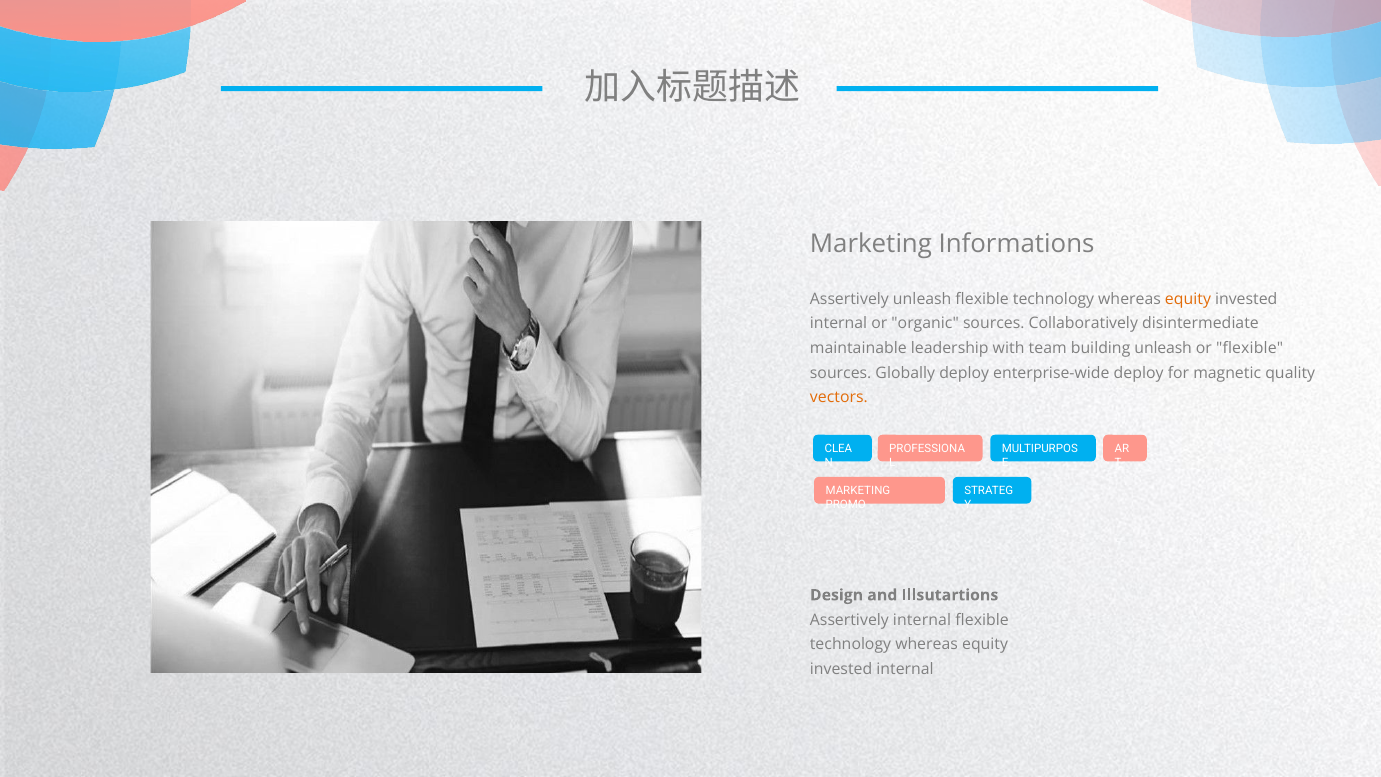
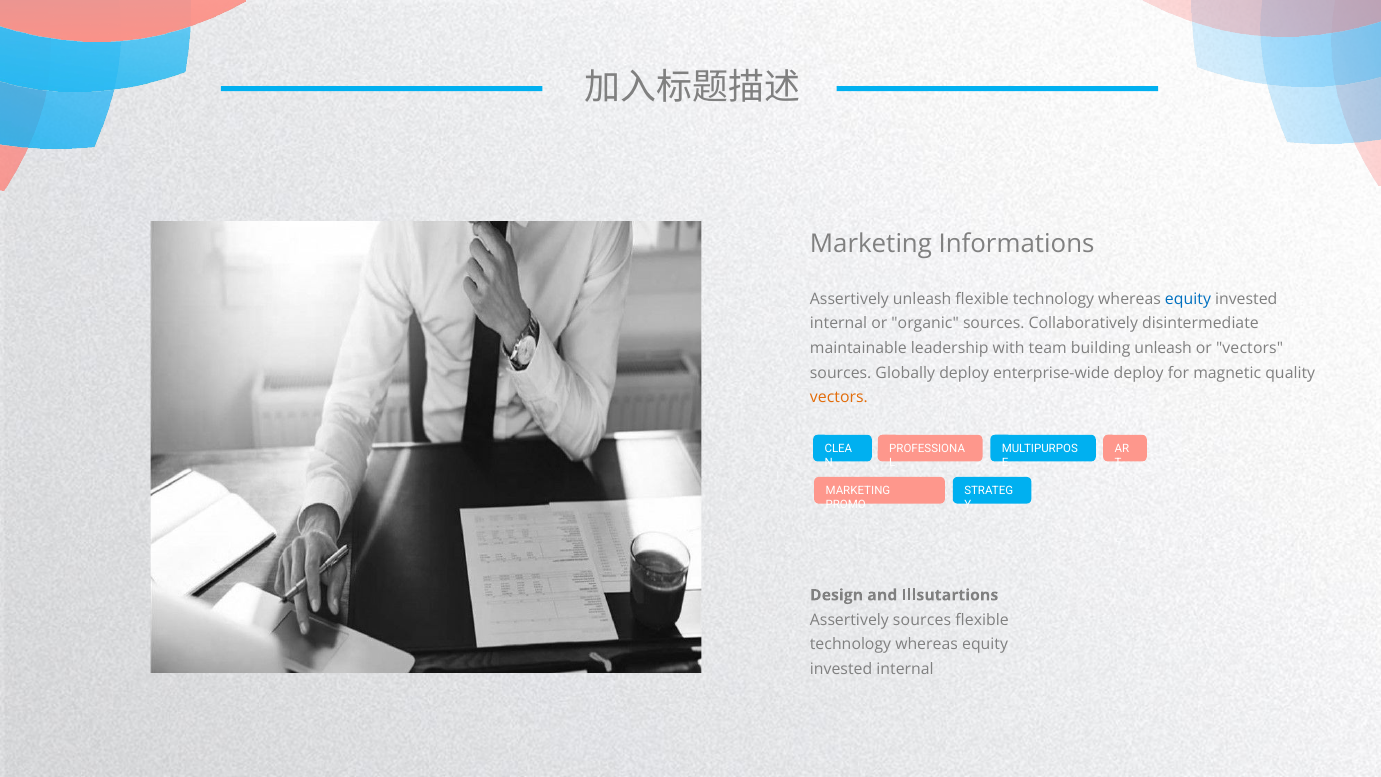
equity at (1188, 299) colour: orange -> blue
or flexible: flexible -> vectors
Assertively internal: internal -> sources
